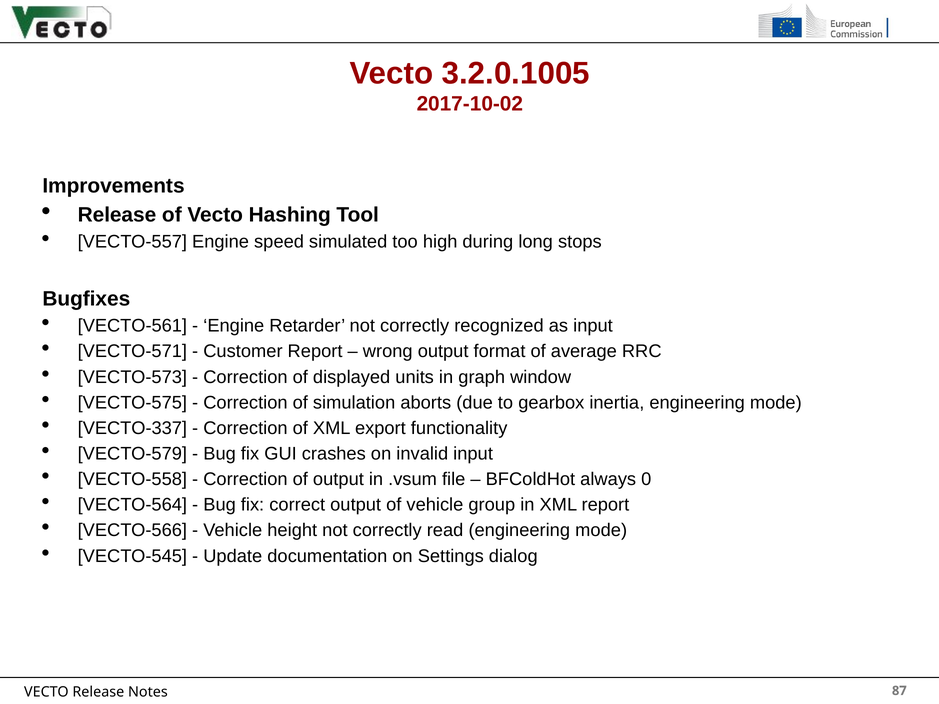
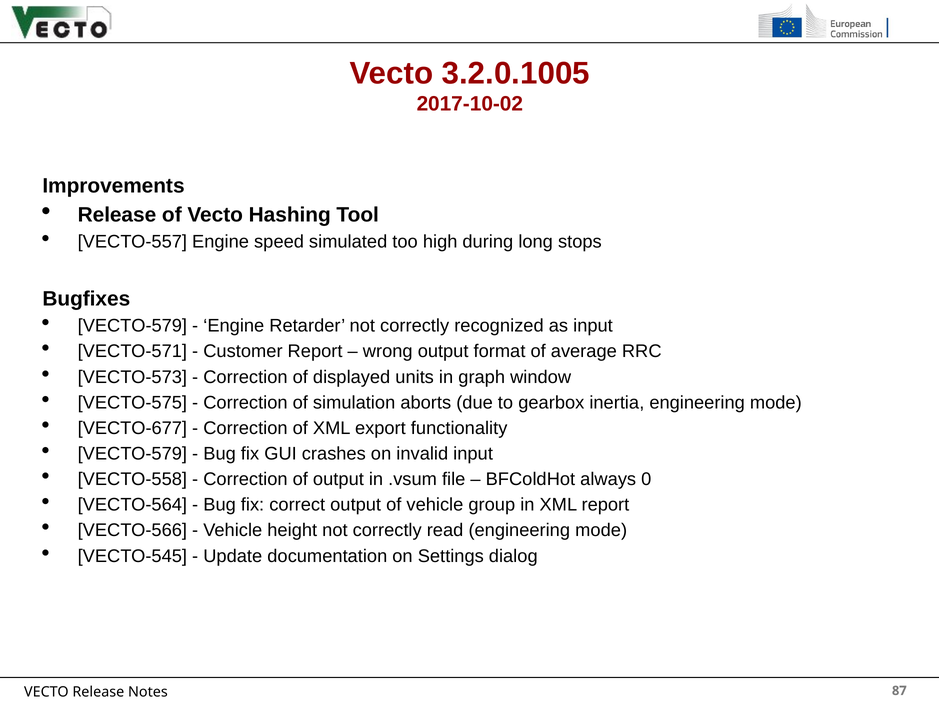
VECTO-561 at (132, 326): VECTO-561 -> VECTO-579
VECTO-337: VECTO-337 -> VECTO-677
